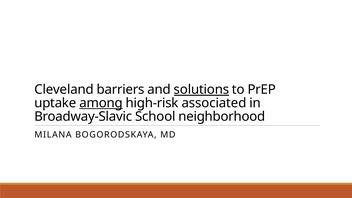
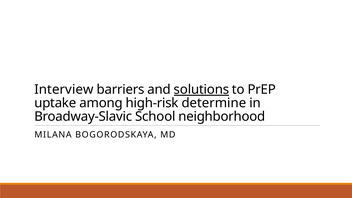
Cleveland: Cleveland -> Interview
among underline: present -> none
associated: associated -> determine
